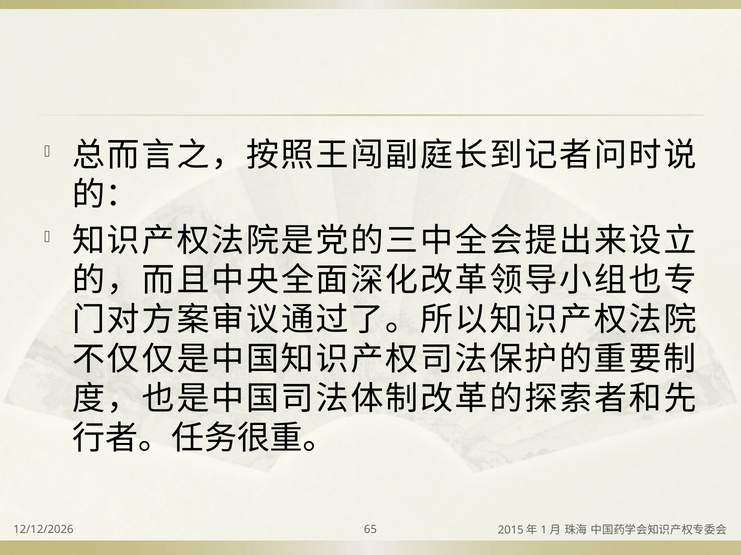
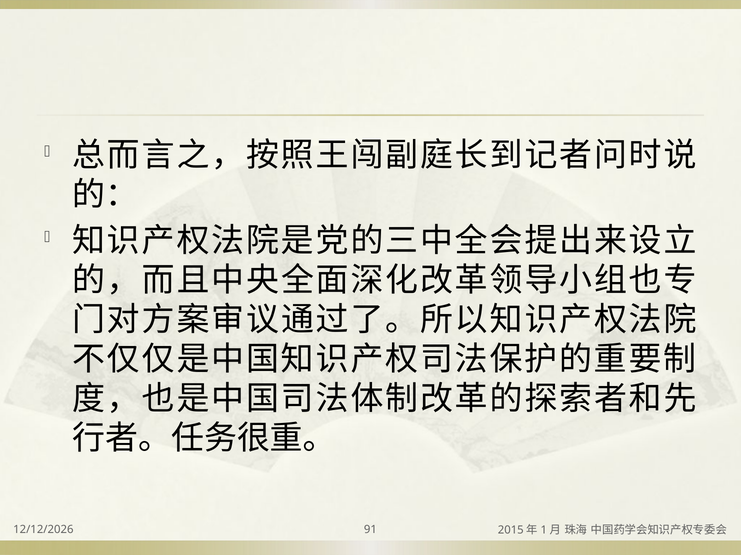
65: 65 -> 91
